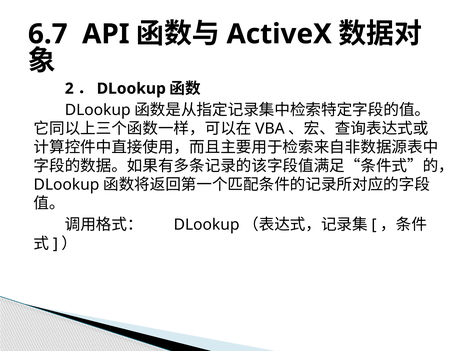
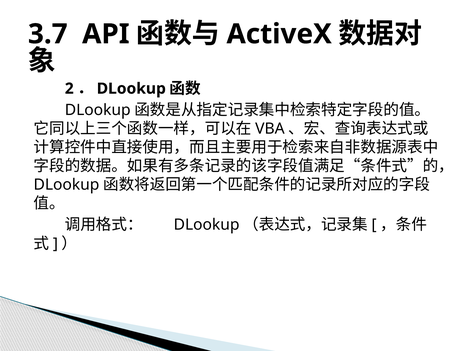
6.7: 6.7 -> 3.7
